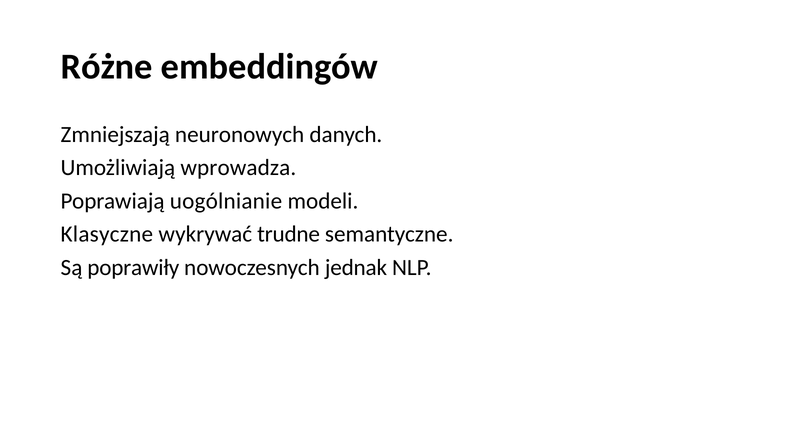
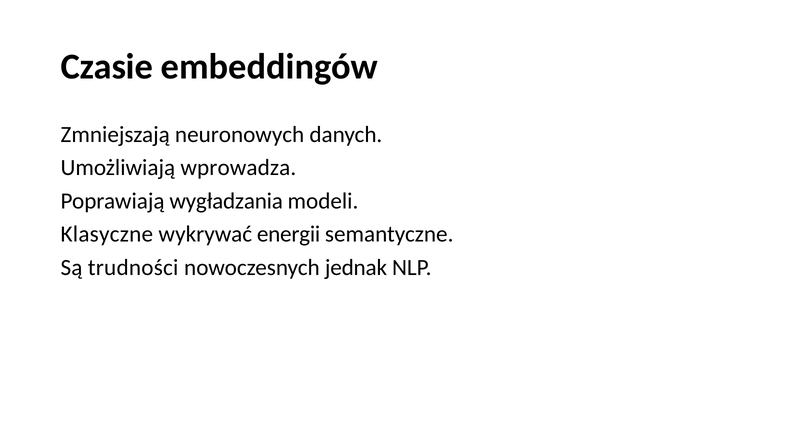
Różne: Różne -> Czasie
uogólnianie: uogólnianie -> wygładzania
trudne: trudne -> energii
poprawiły: poprawiły -> trudności
